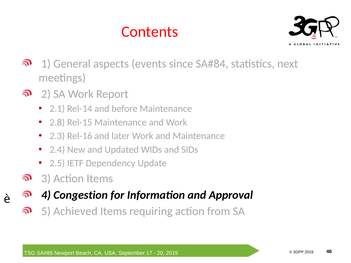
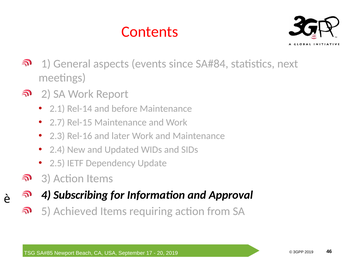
2.8: 2.8 -> 2.7
Congestion: Congestion -> Subscribing
